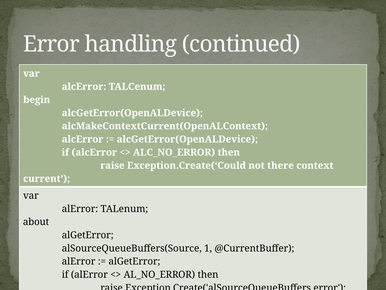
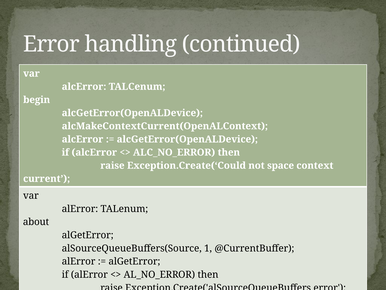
there: there -> space
